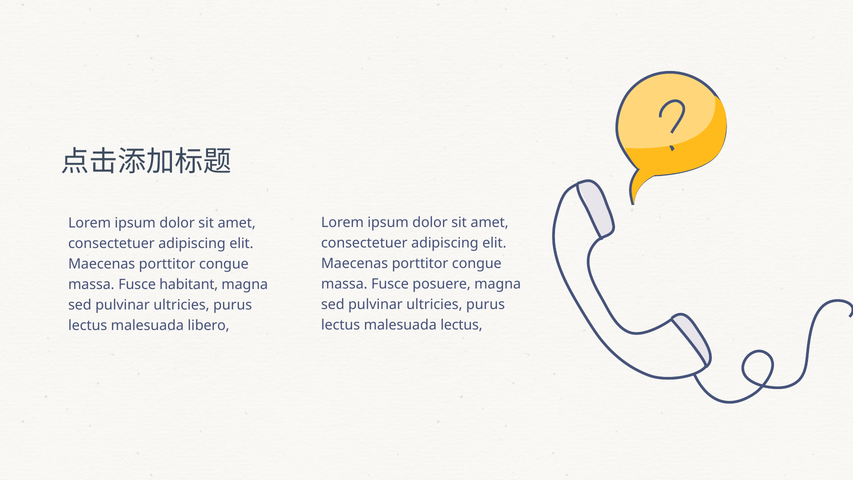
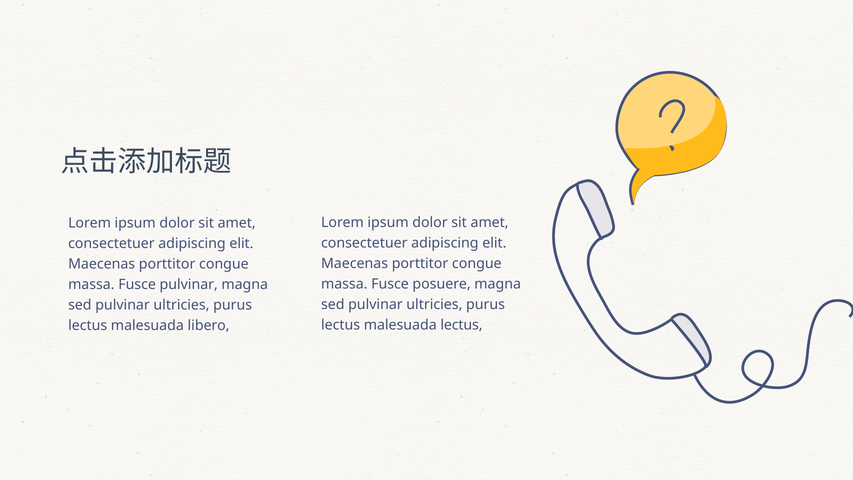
Fusce habitant: habitant -> pulvinar
